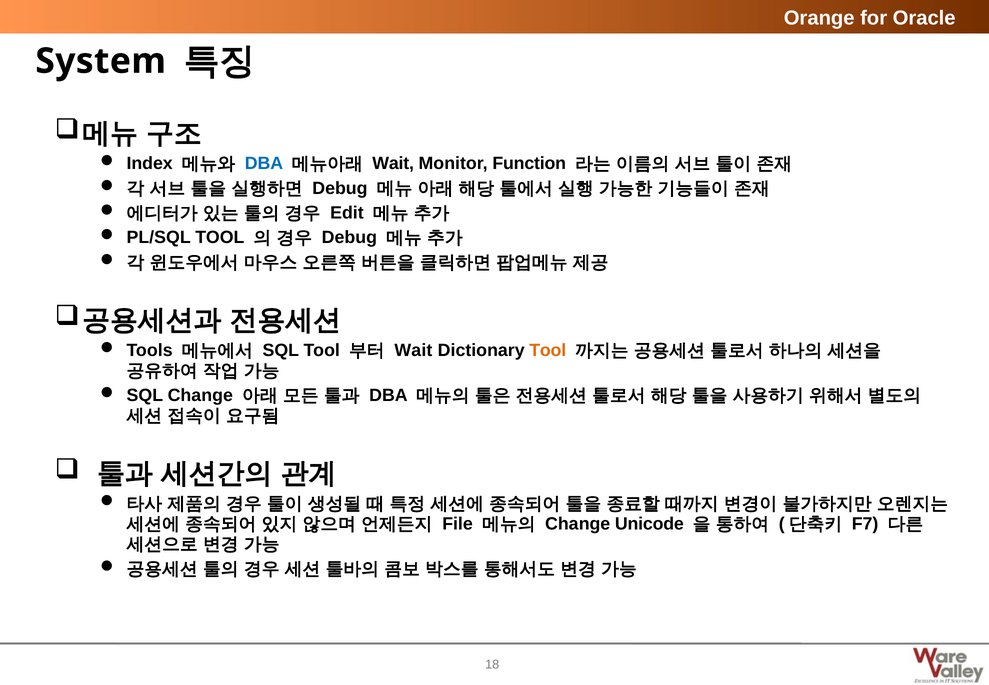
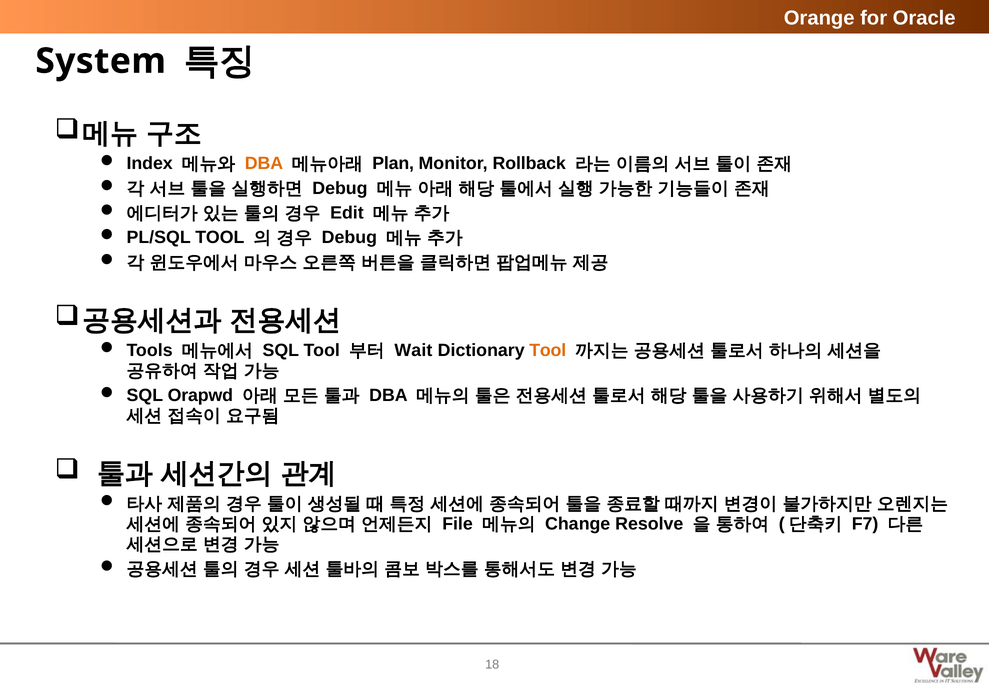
DBA at (264, 163) colour: blue -> orange
Wait at (393, 163): Wait -> Plan
Function: Function -> Rollback
SQL Change: Change -> Orapwd
Unicode: Unicode -> Resolve
